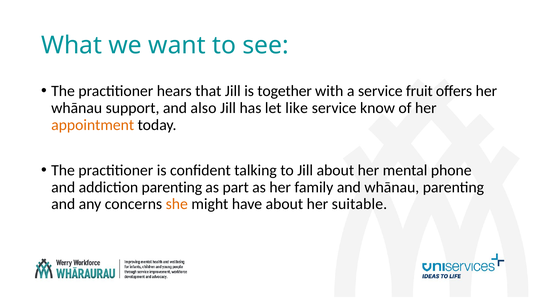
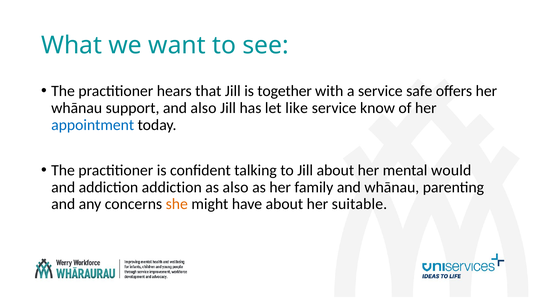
fruit: fruit -> safe
appointment colour: orange -> blue
phone: phone -> would
addiction parenting: parenting -> addiction
as part: part -> also
